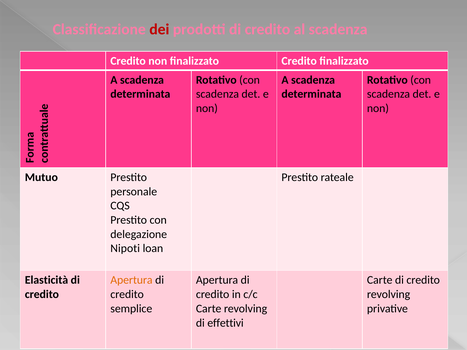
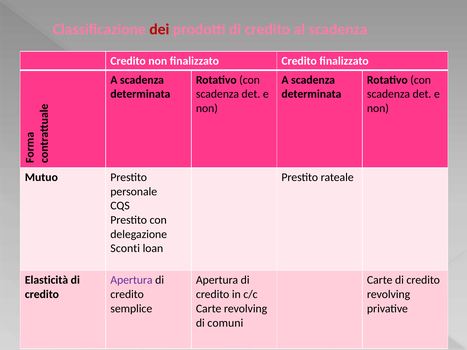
Nipoti: Nipoti -> Sconti
Apertura at (131, 280) colour: orange -> purple
effettivi: effettivi -> comuni
